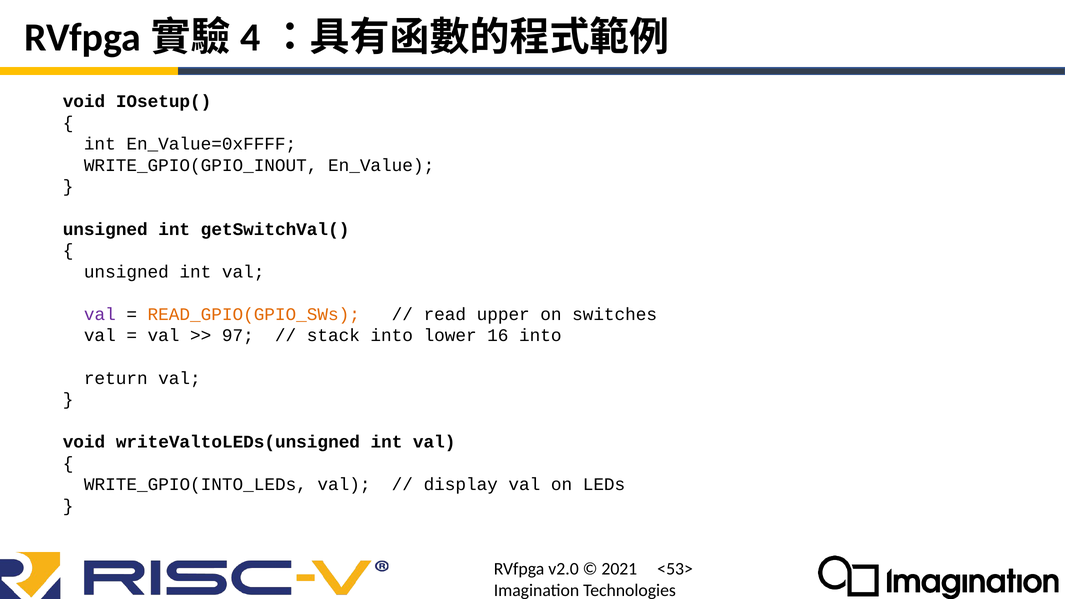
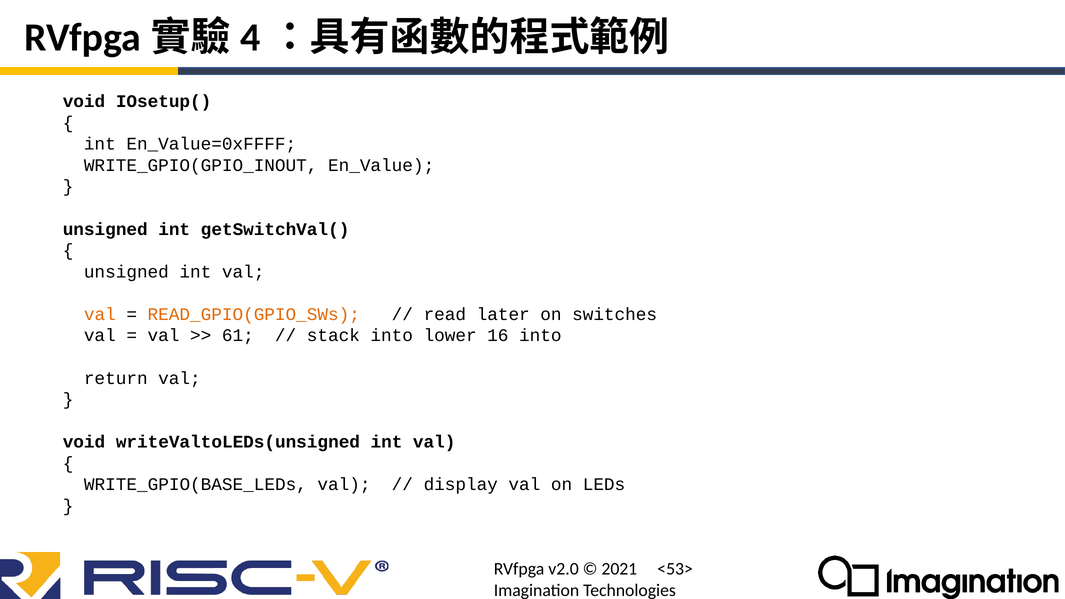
val at (100, 314) colour: purple -> orange
upper: upper -> later
97: 97 -> 61
WRITE_GPIO(INTO_LEDs: WRITE_GPIO(INTO_LEDs -> WRITE_GPIO(BASE_LEDs
